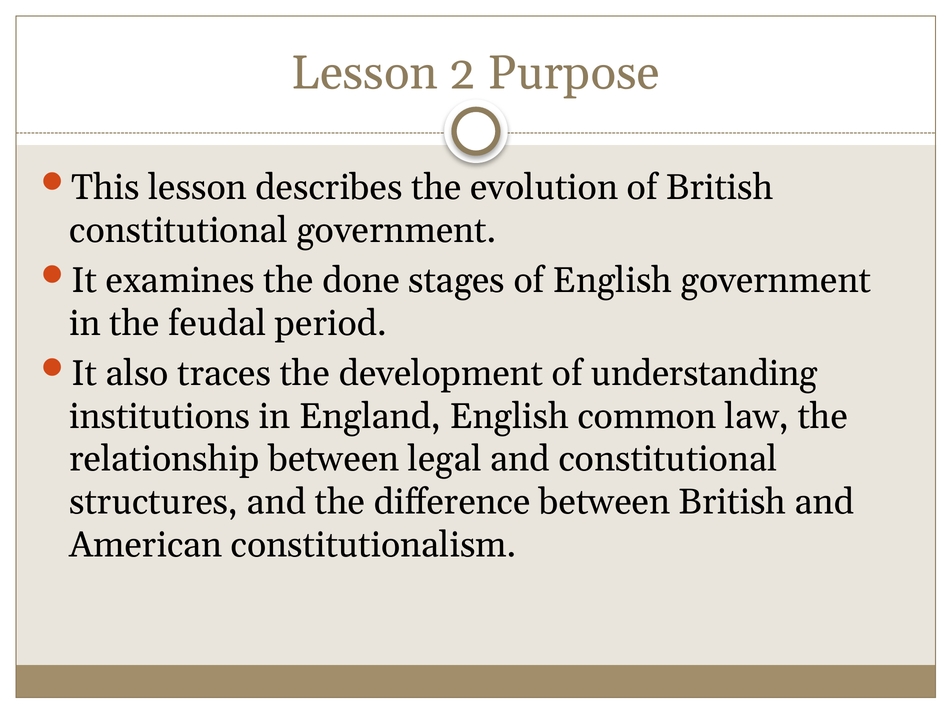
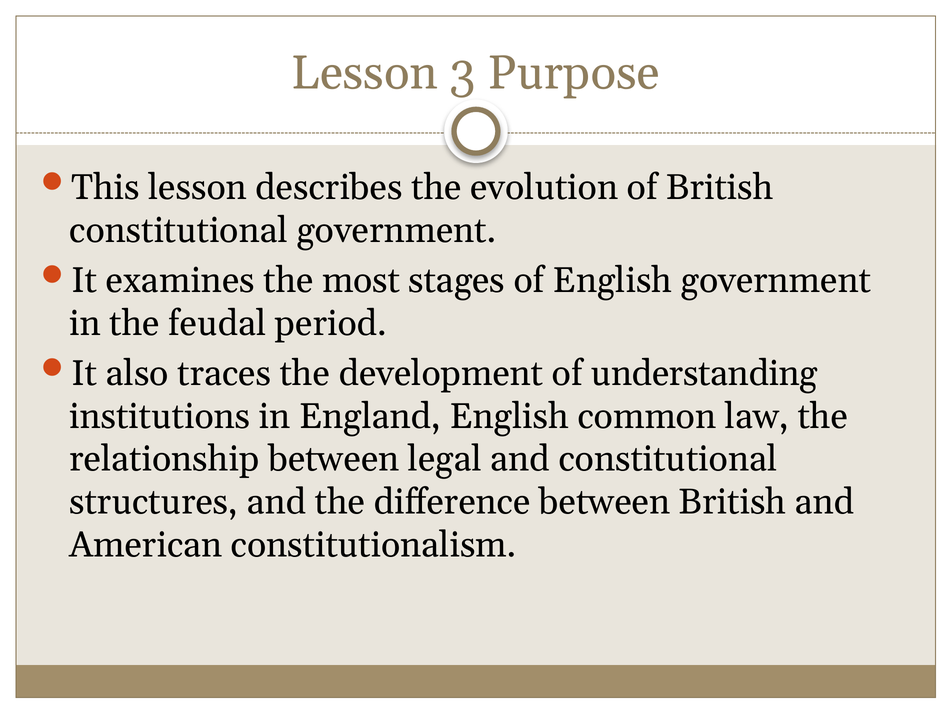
2: 2 -> 3
done: done -> most
